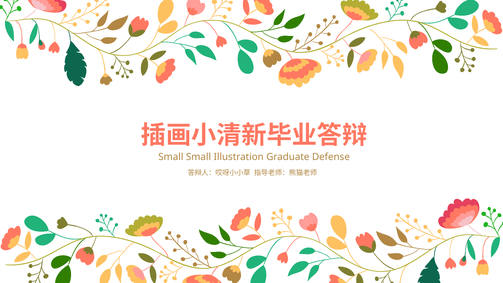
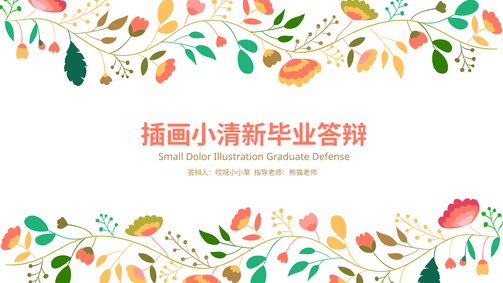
Small Small: Small -> Dolor
